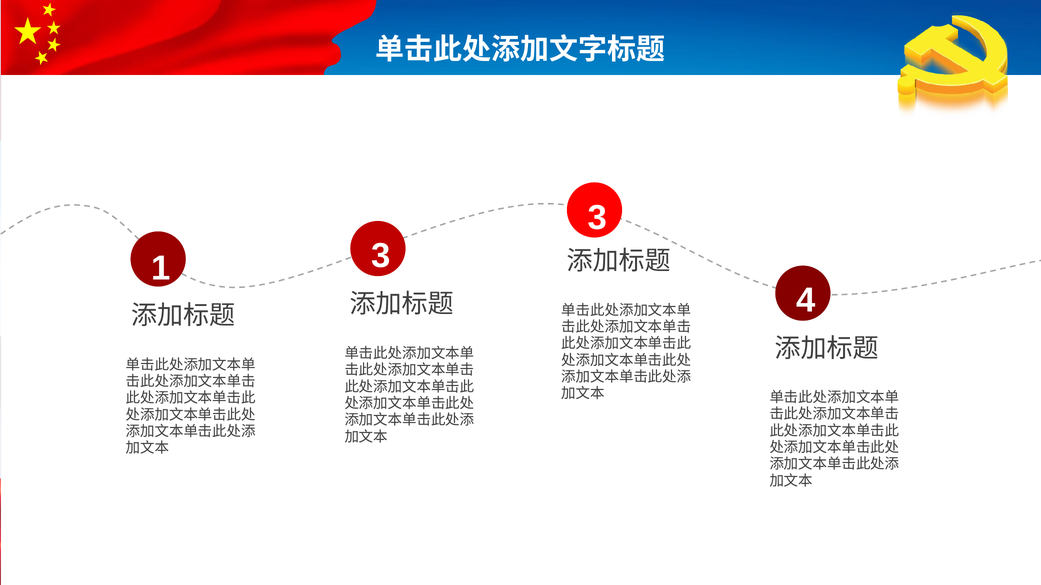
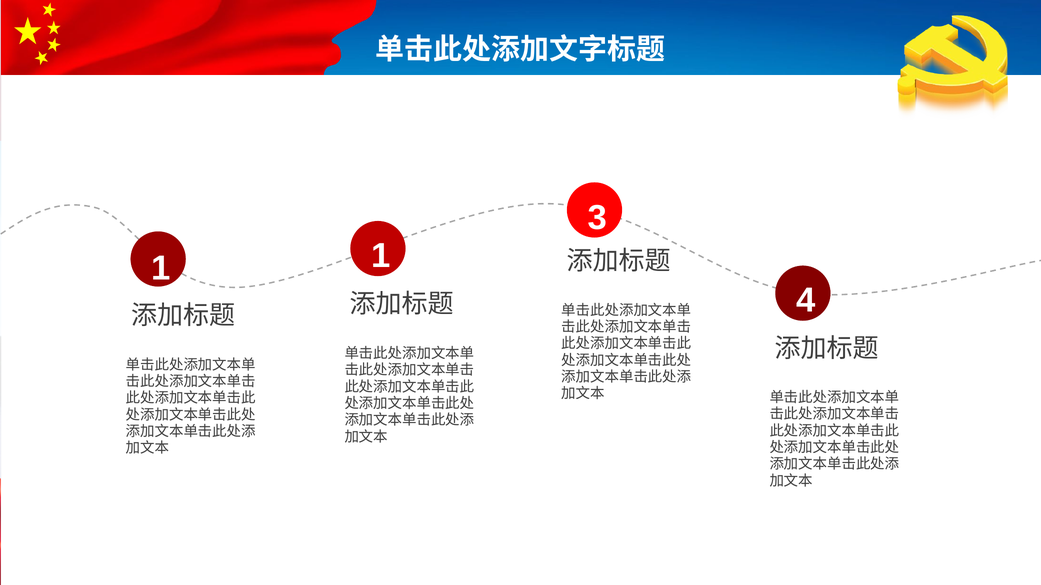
1 3: 3 -> 1
